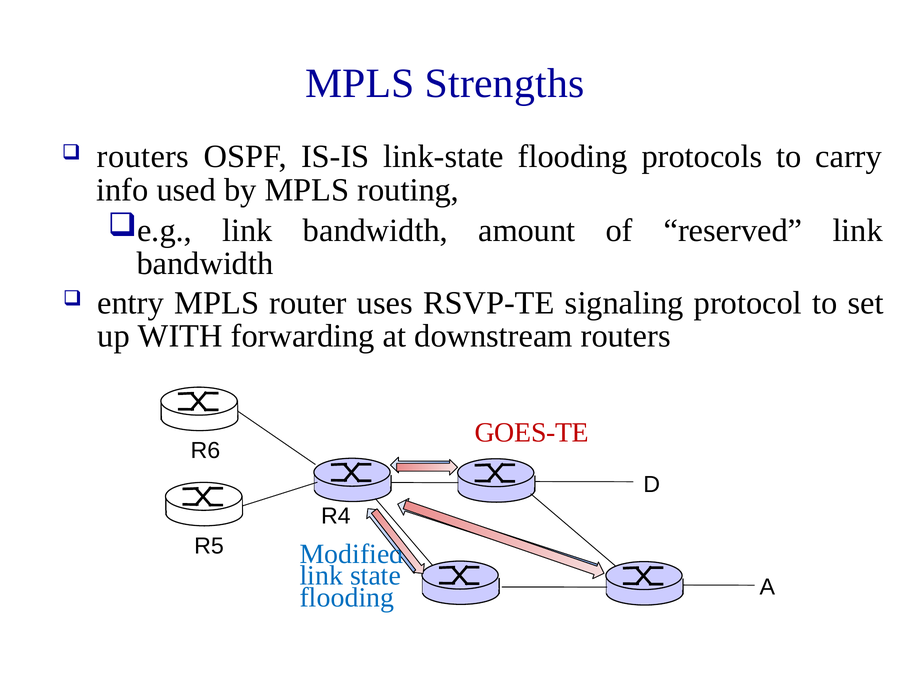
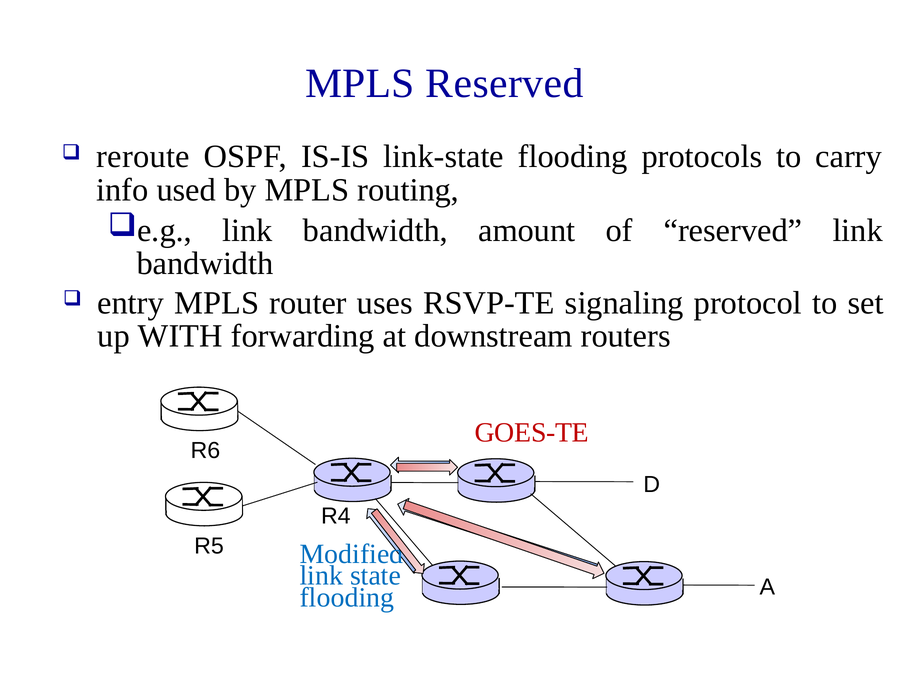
MPLS Strengths: Strengths -> Reserved
routers at (143, 157): routers -> reroute
